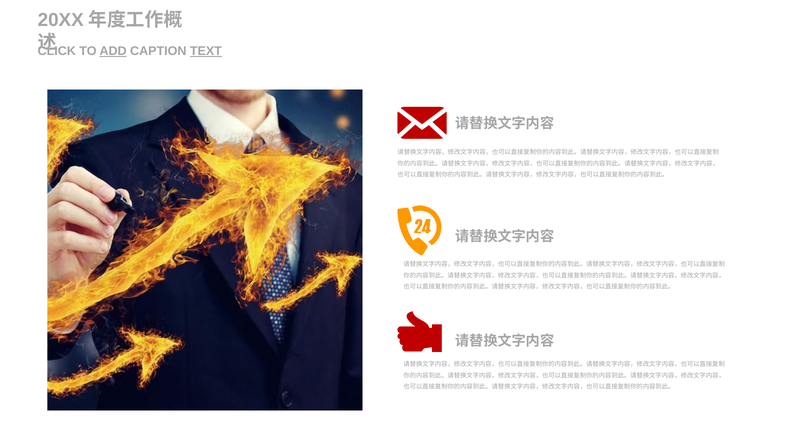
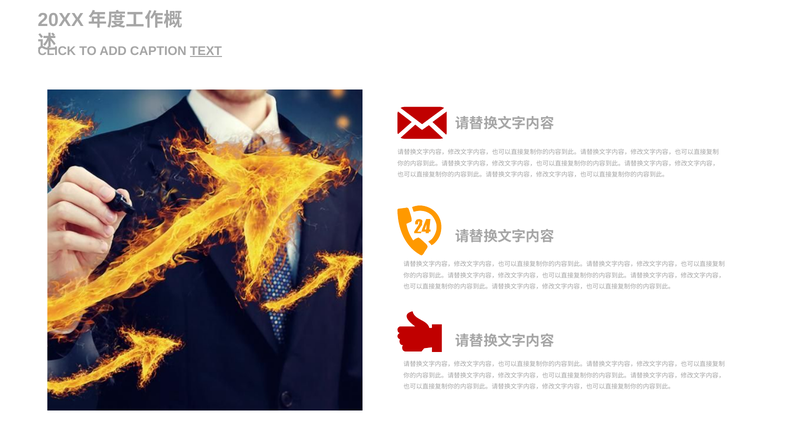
ADD underline: present -> none
